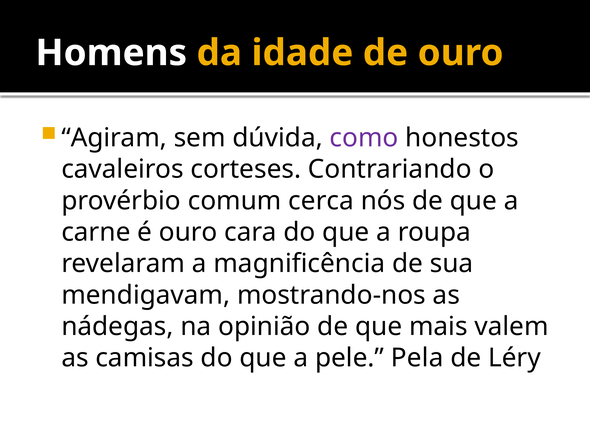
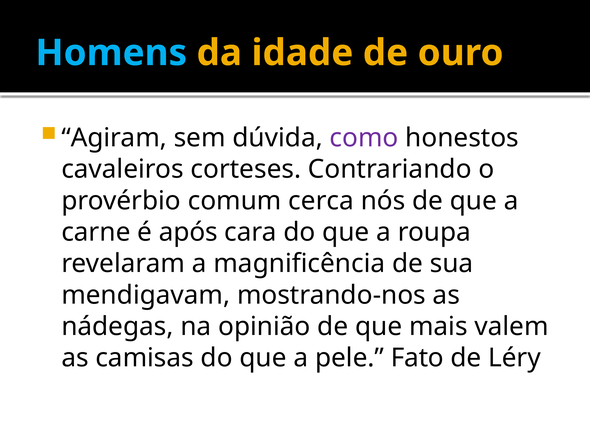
Homens colour: white -> light blue
é ouro: ouro -> após
Pela: Pela -> Fato
